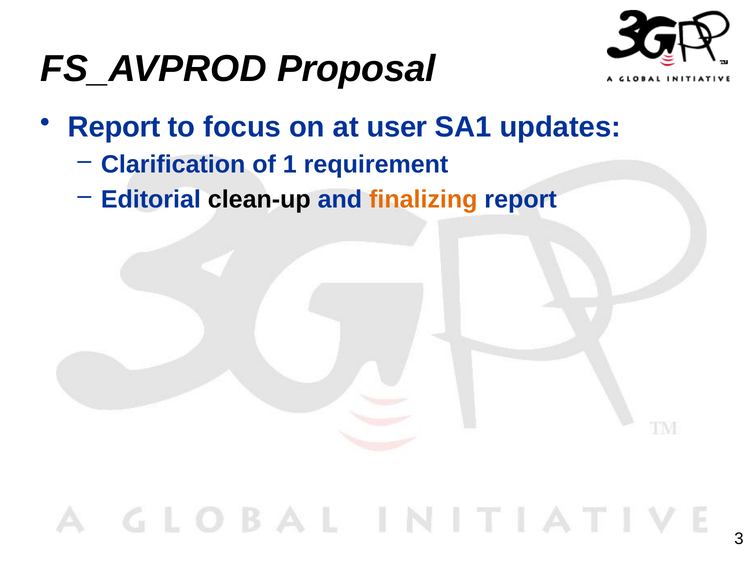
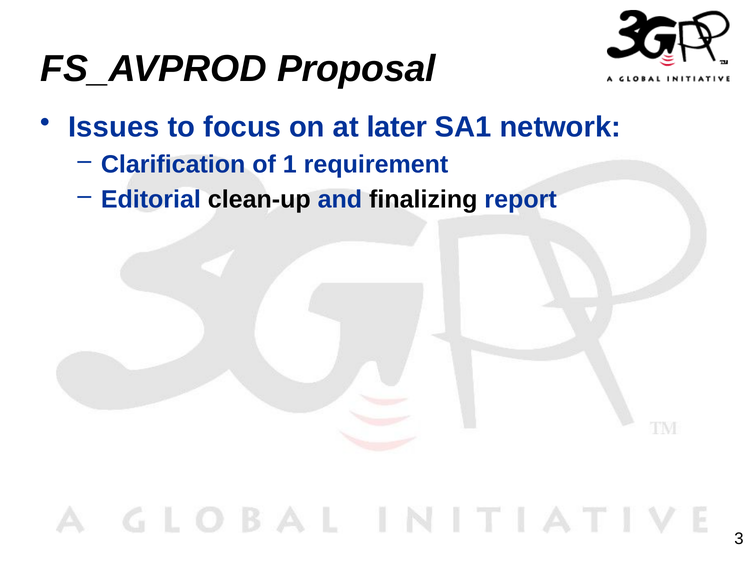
Report at (114, 127): Report -> Issues
user: user -> later
updates: updates -> network
finalizing colour: orange -> black
